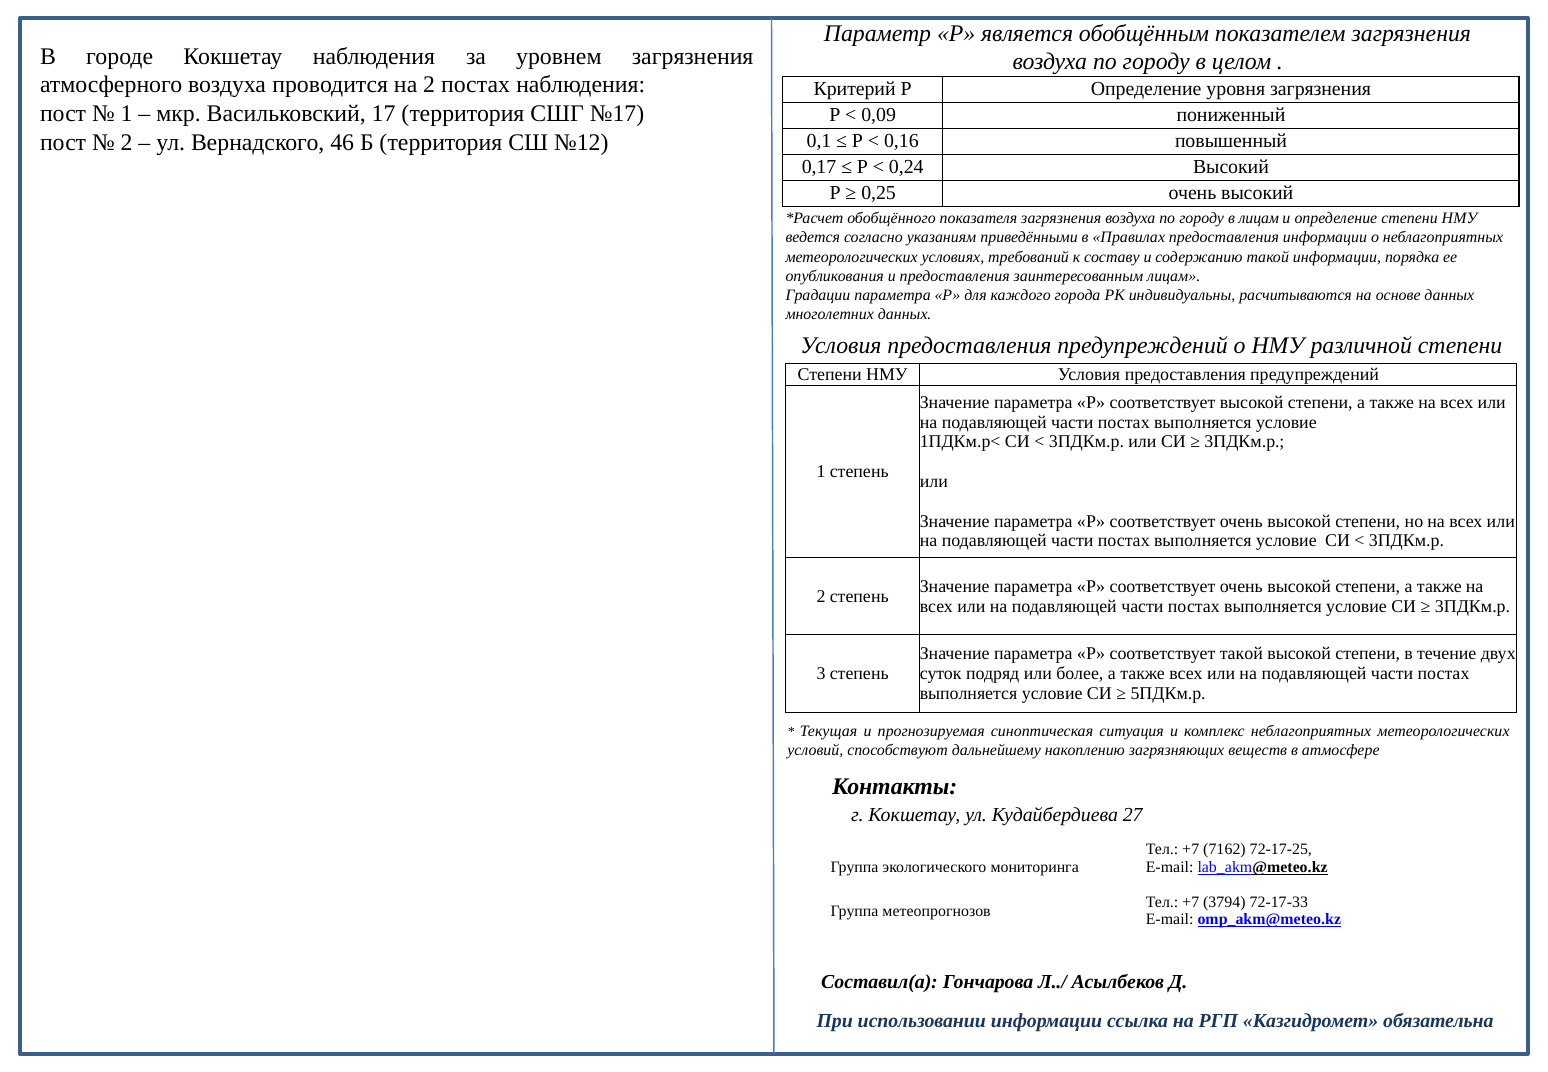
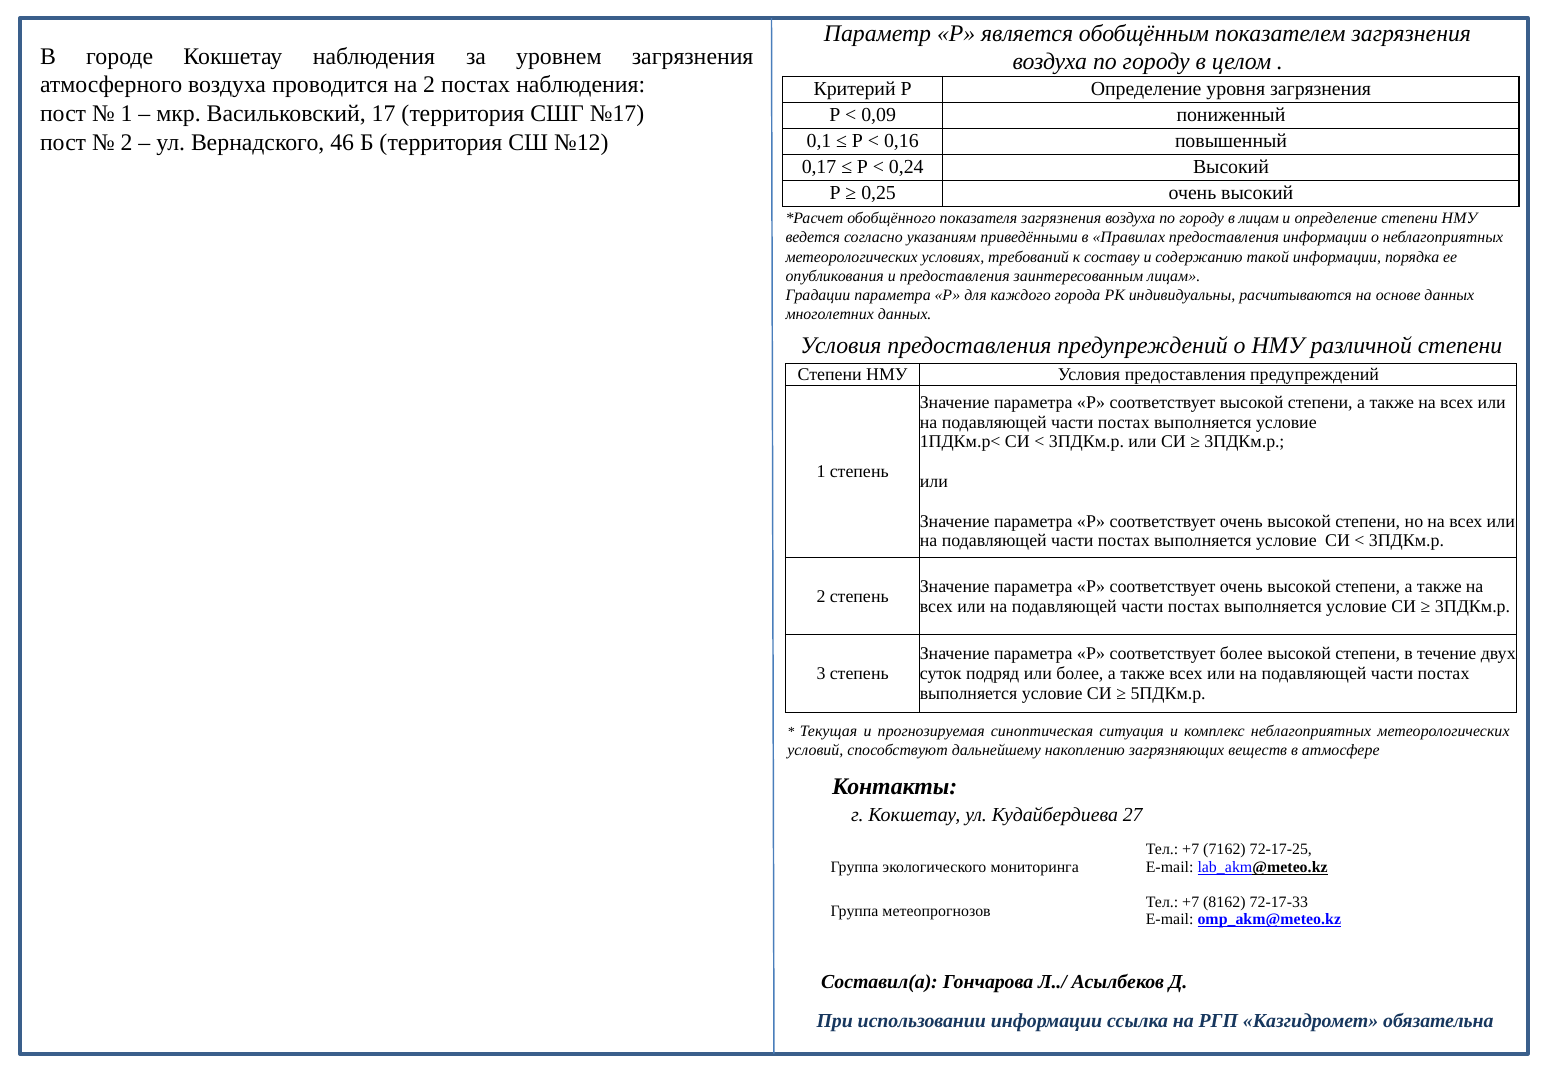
соответствует такой: такой -> более
3794: 3794 -> 8162
